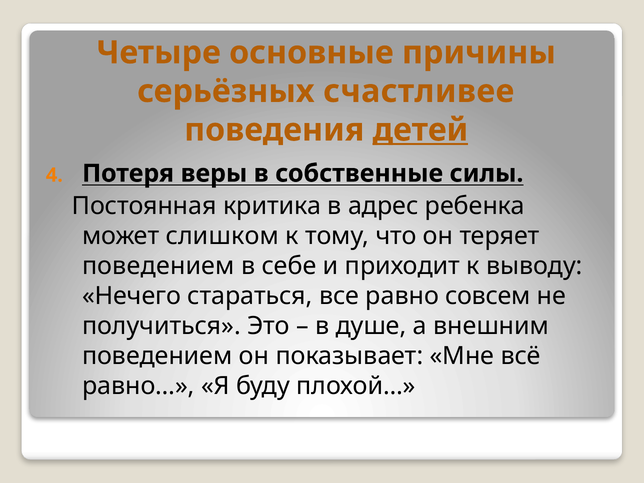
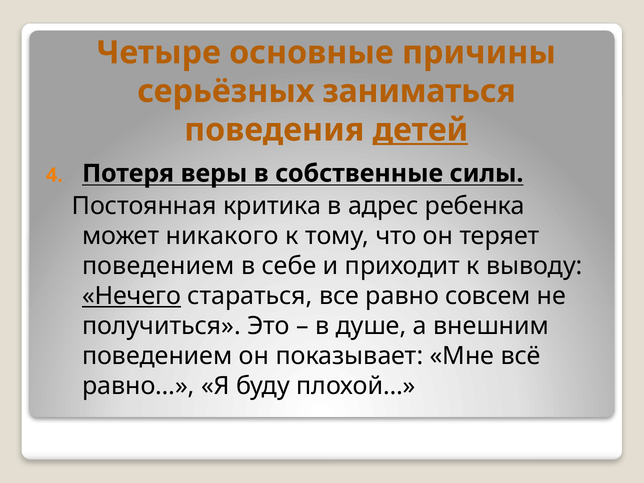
счастливее: счастливее -> заниматься
слишком: слишком -> никакого
Нечего underline: none -> present
